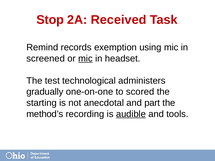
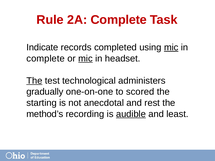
Stop: Stop -> Rule
2A Received: Received -> Complete
Remind: Remind -> Indicate
exemption: exemption -> completed
mic at (171, 47) underline: none -> present
screened at (46, 59): screened -> complete
The at (34, 81) underline: none -> present
part: part -> rest
tools: tools -> least
